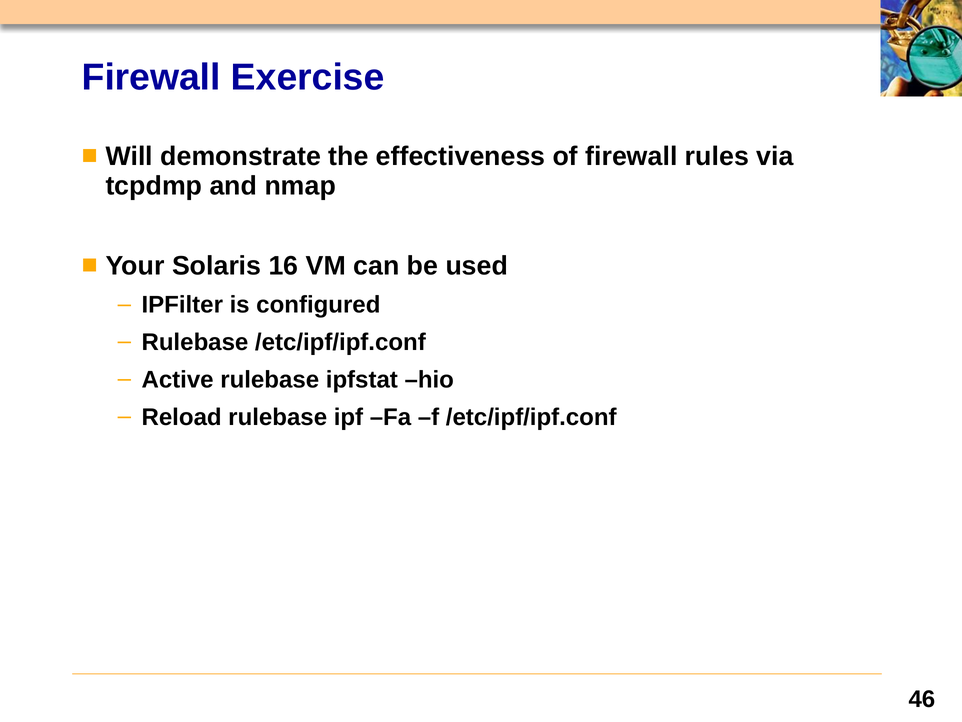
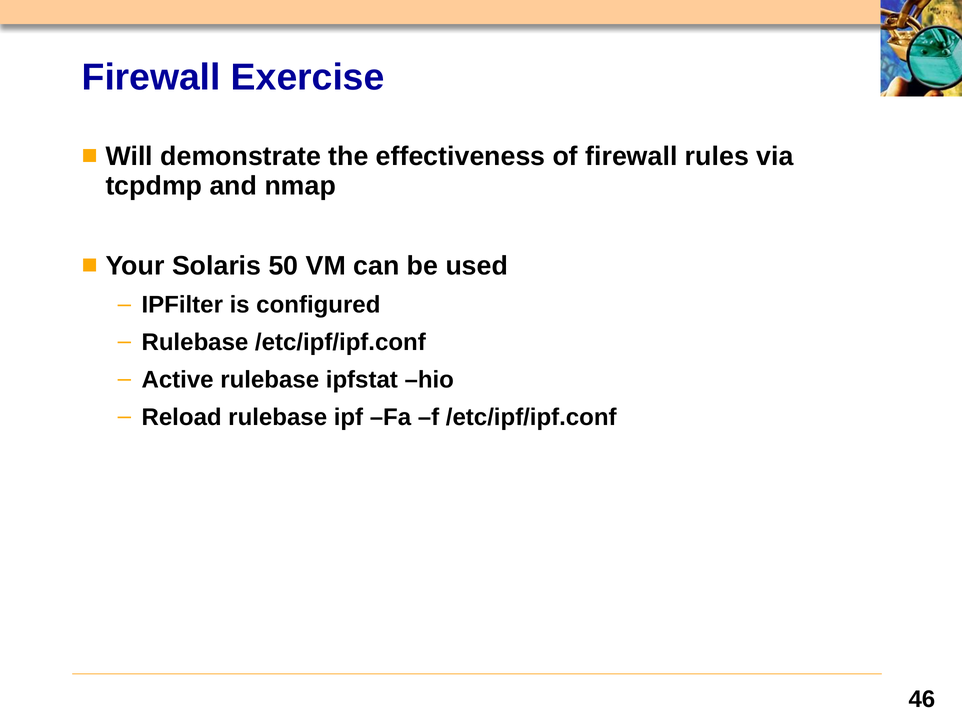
16: 16 -> 50
